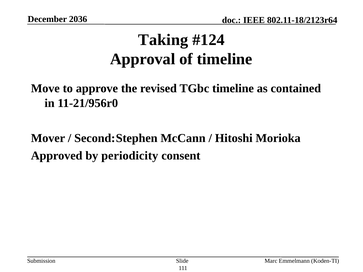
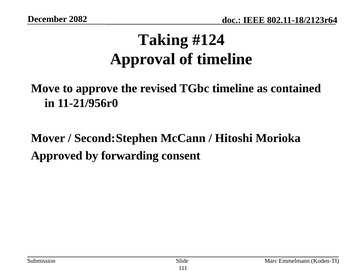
2036: 2036 -> 2082
periodicity: periodicity -> forwarding
